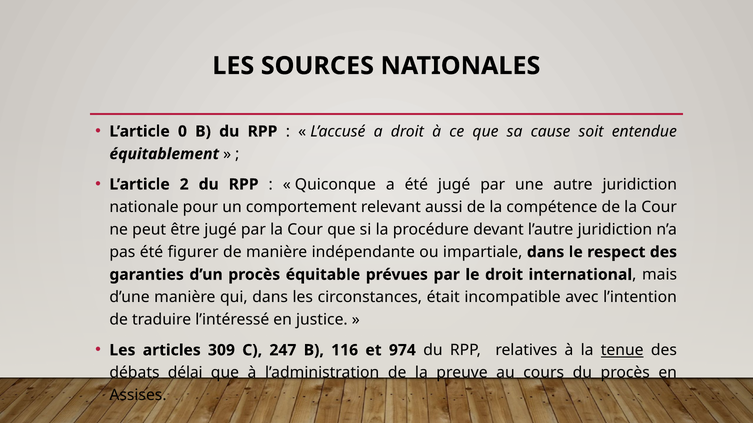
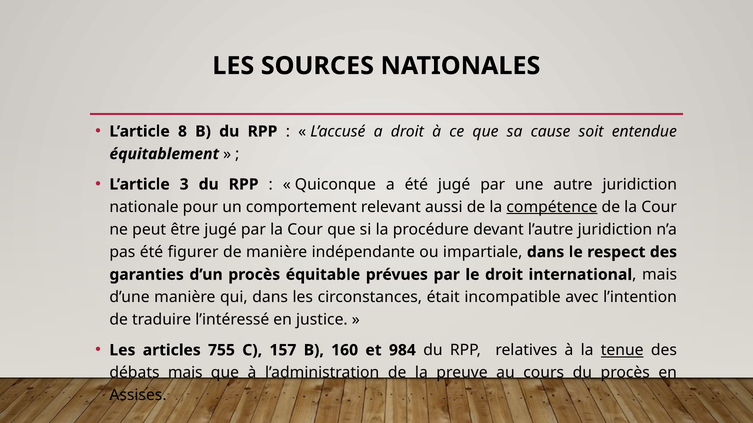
0: 0 -> 8
2: 2 -> 3
compétence underline: none -> present
309: 309 -> 755
247: 247 -> 157
116: 116 -> 160
974: 974 -> 984
débats délai: délai -> mais
